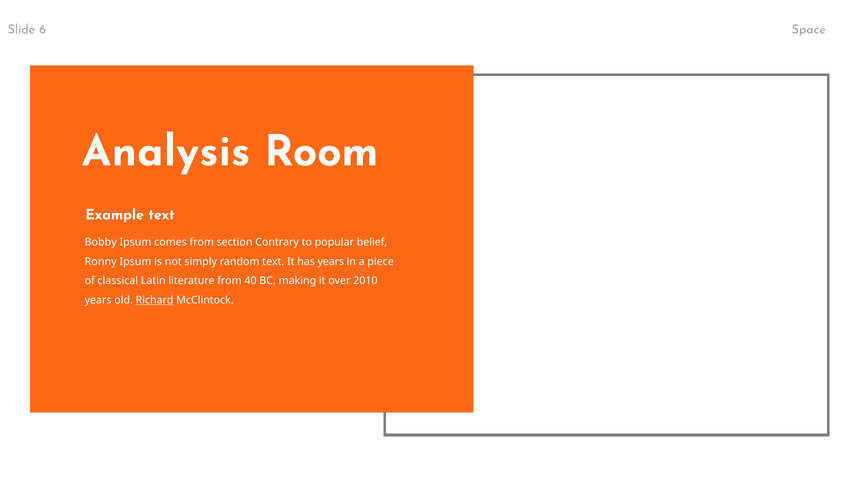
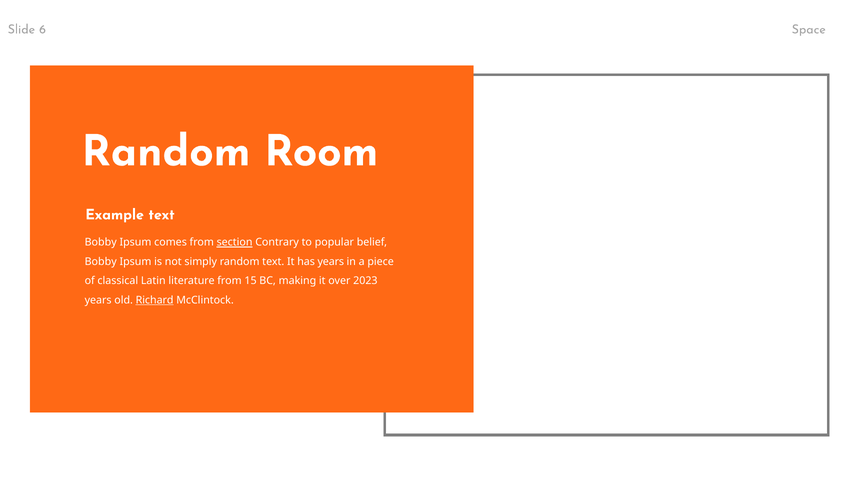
Analysis at (166, 151): Analysis -> Random
section underline: none -> present
Ronny at (101, 261): Ronny -> Bobby
40: 40 -> 15
2010: 2010 -> 2023
